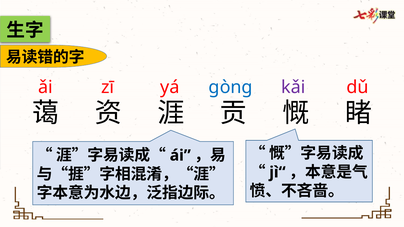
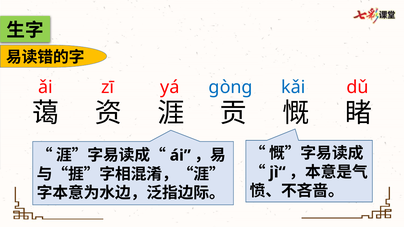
kǎi colour: purple -> blue
